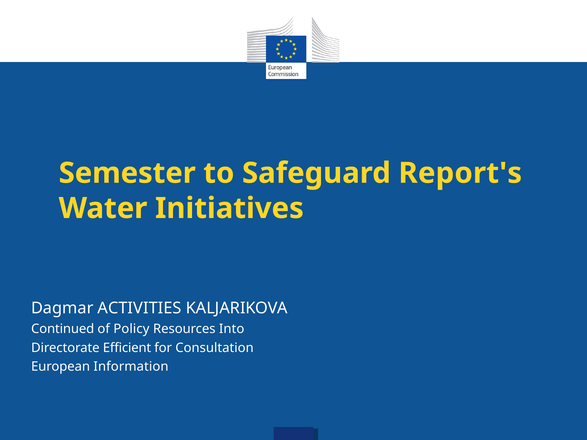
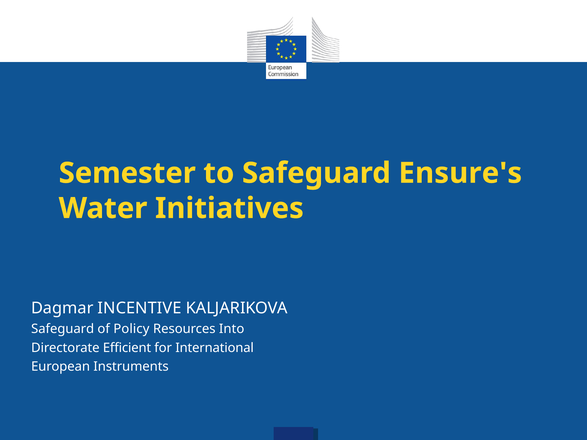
Report's: Report's -> Ensure's
ACTIVITIES: ACTIVITIES -> INCENTIVE
Continued at (63, 329): Continued -> Safeguard
Consultation: Consultation -> International
Information: Information -> Instruments
